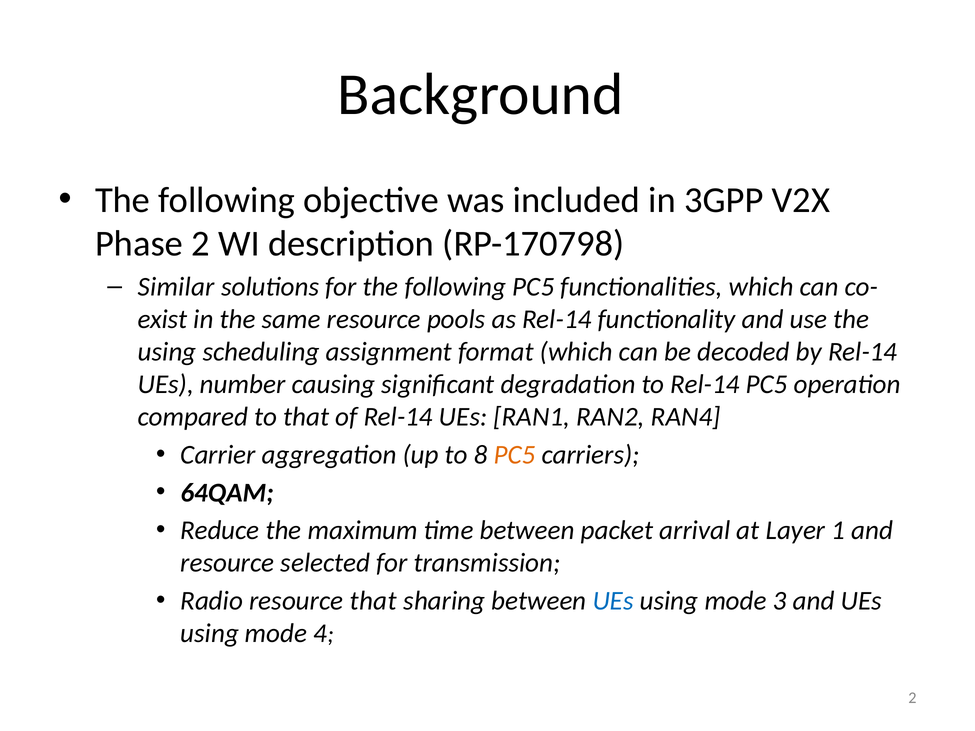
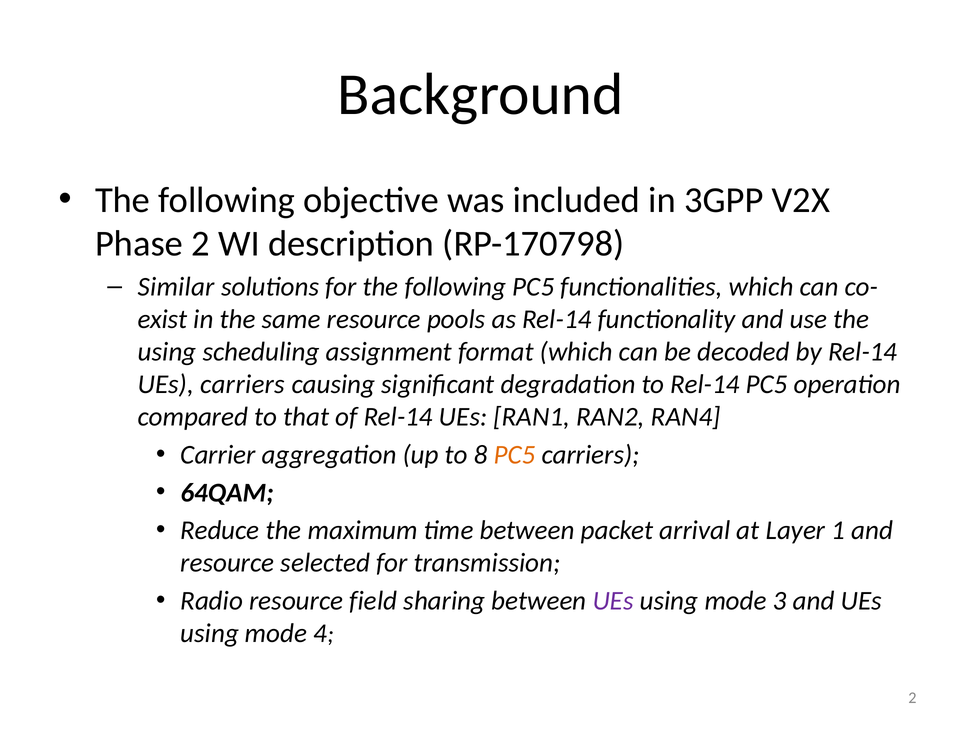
UEs number: number -> carriers
resource that: that -> field
UEs at (613, 601) colour: blue -> purple
